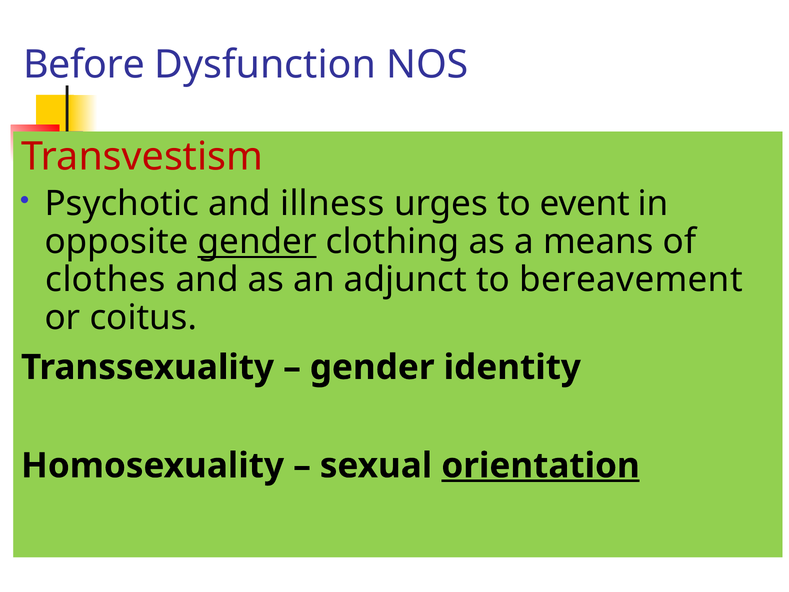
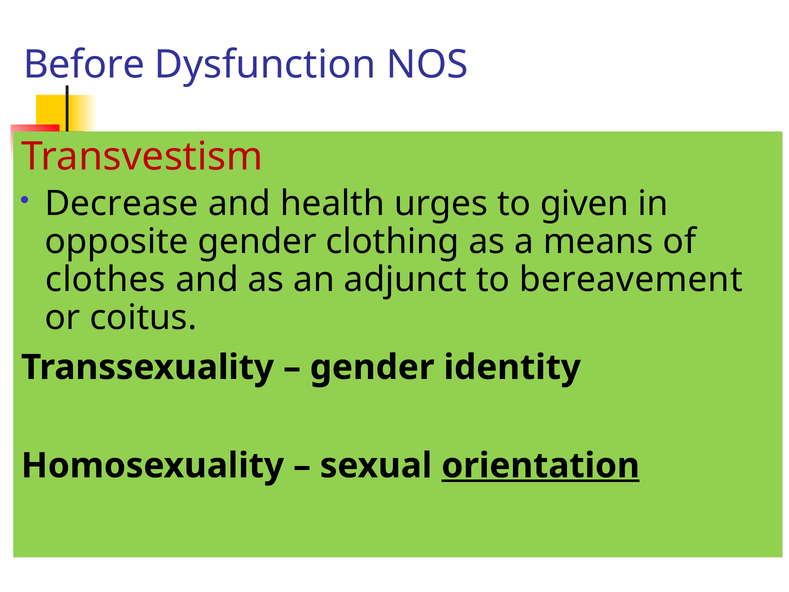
Psychotic: Psychotic -> Decrease
illness: illness -> health
event: event -> given
gender at (257, 242) underline: present -> none
